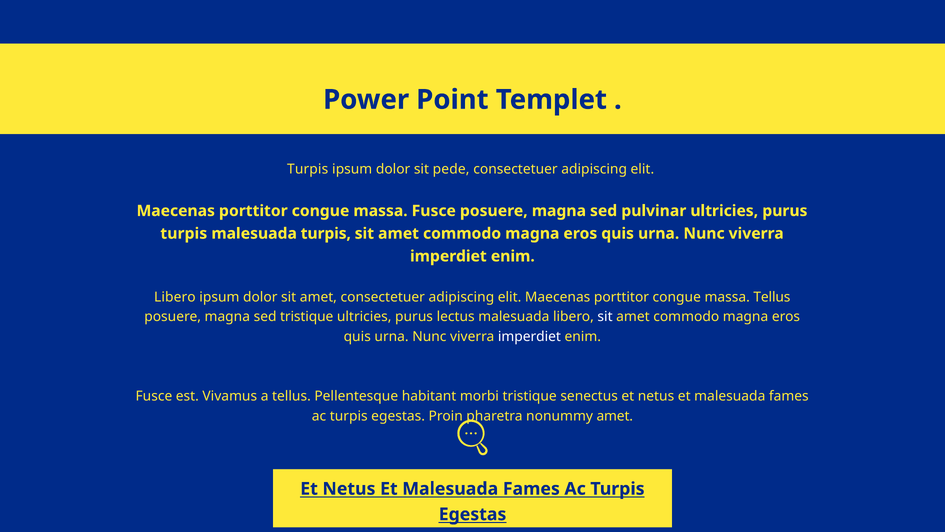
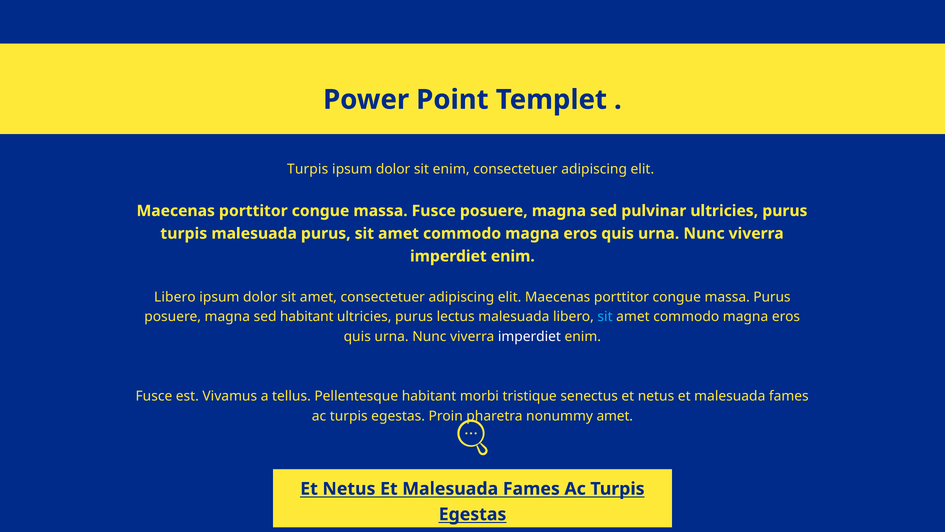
sit pede: pede -> enim
malesuada turpis: turpis -> purus
massa Tellus: Tellus -> Purus
sed tristique: tristique -> habitant
sit at (605, 317) colour: white -> light blue
